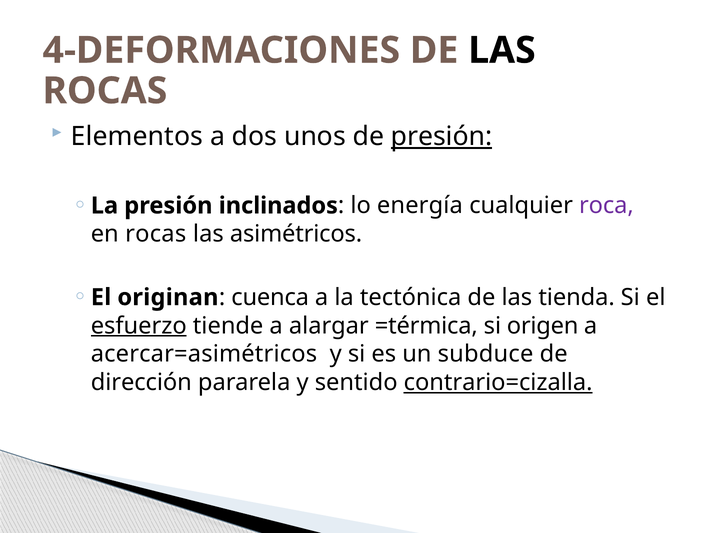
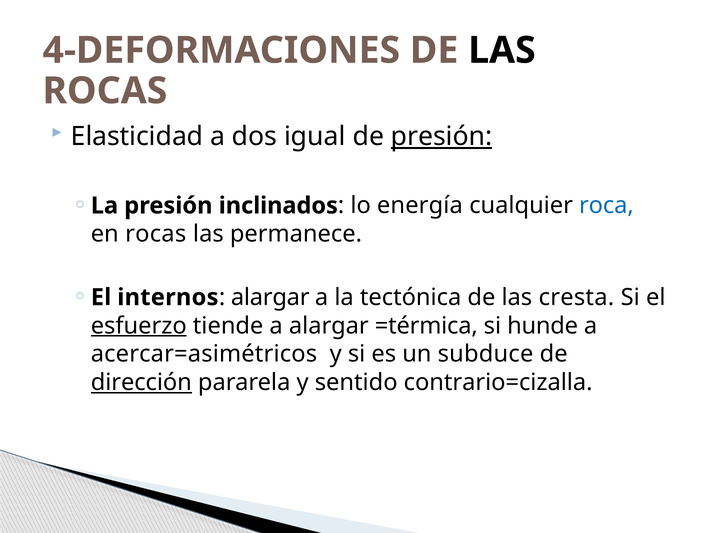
Elementos: Elementos -> Elasticidad
unos: unos -> igual
roca colour: purple -> blue
asimétricos: asimétricos -> permanece
originan: originan -> internos
cuenca at (270, 297): cuenca -> alargar
tienda: tienda -> cresta
origen: origen -> hunde
dirección underline: none -> present
contrario=cizalla underline: present -> none
